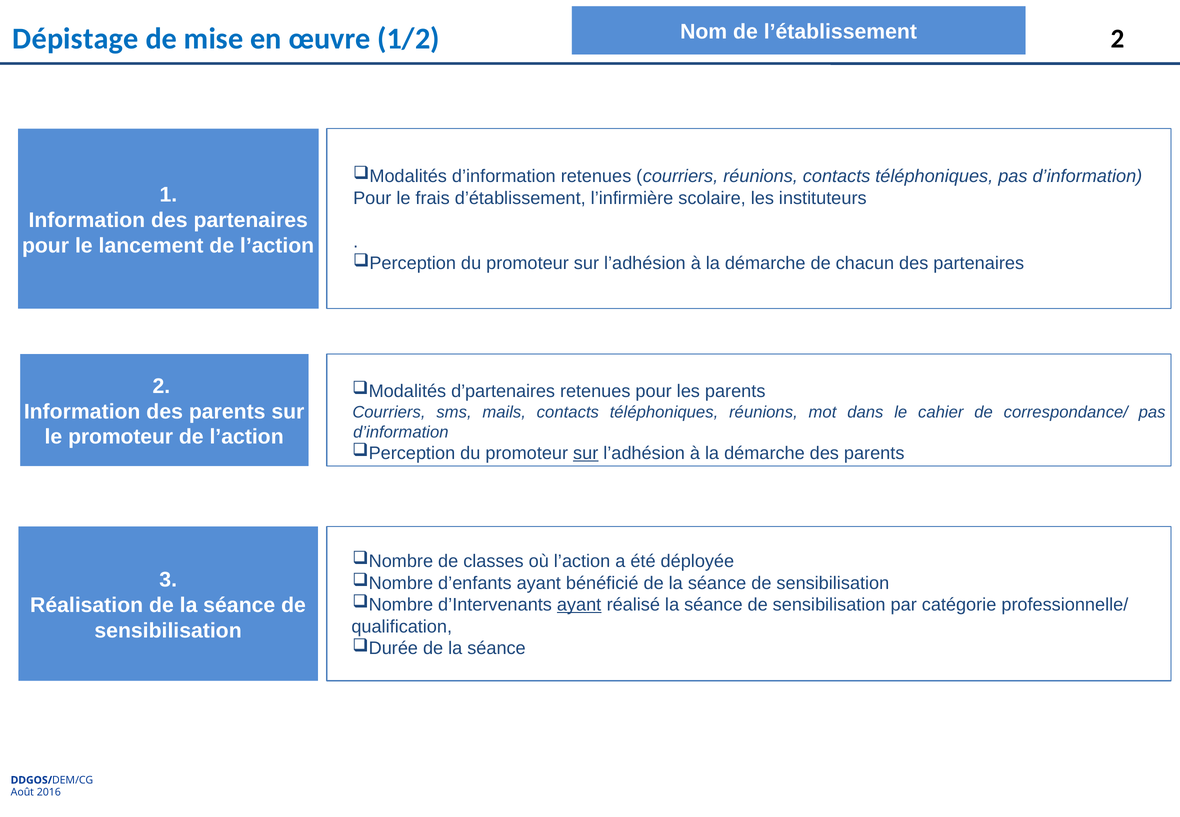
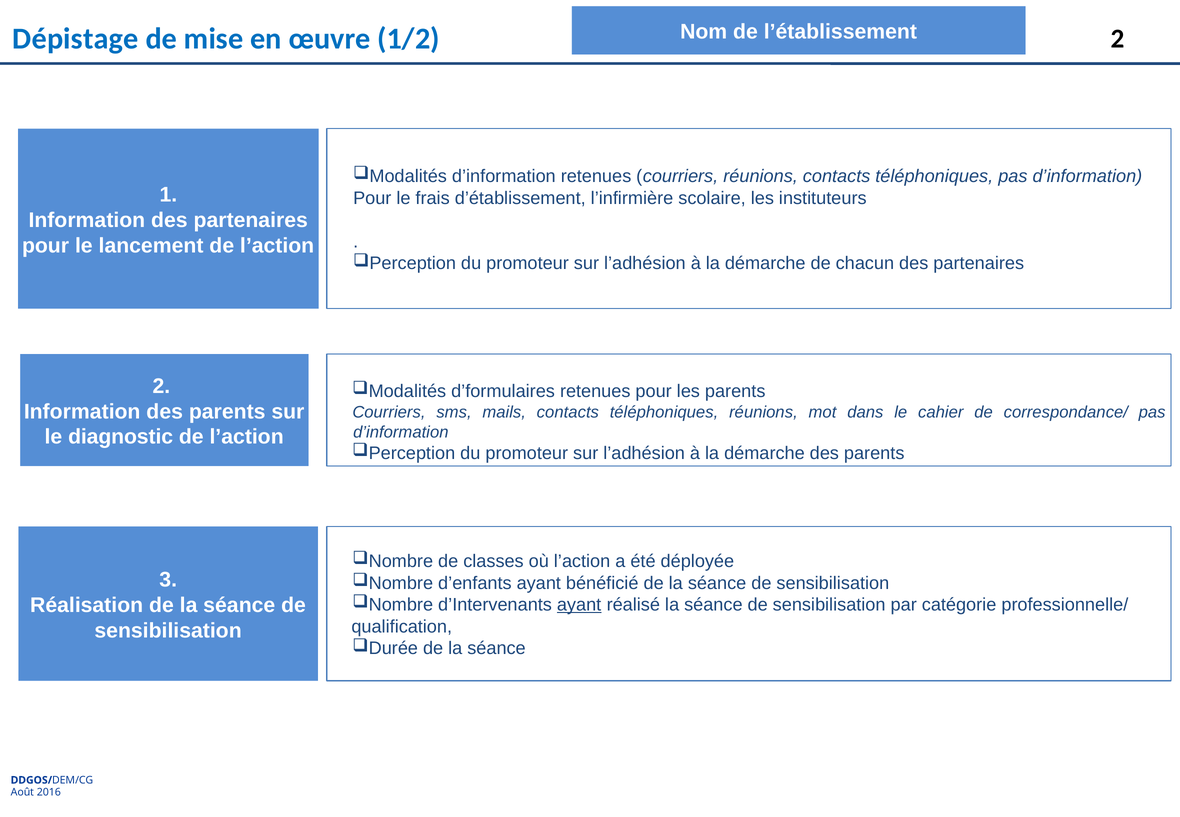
d’partenaires: d’partenaires -> d’formulaires
le promoteur: promoteur -> diagnostic
sur at (586, 453) underline: present -> none
